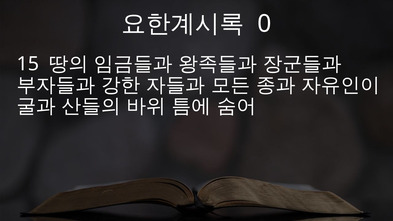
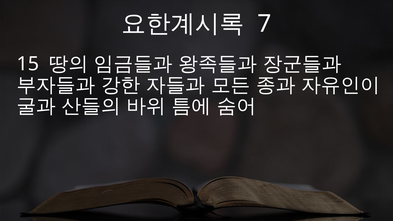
0: 0 -> 7
